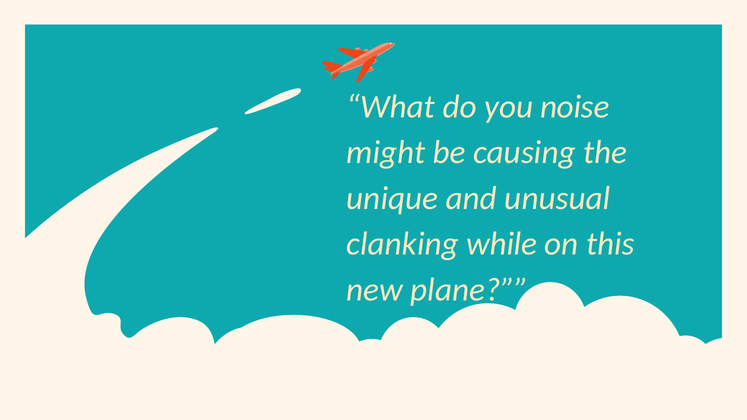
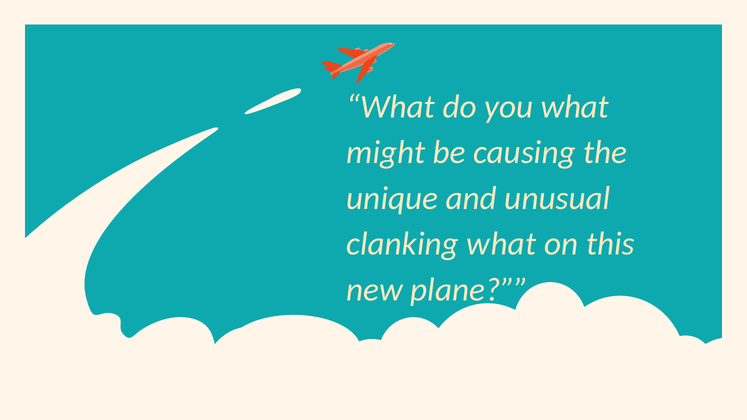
you noise: noise -> what
clanking while: while -> what
